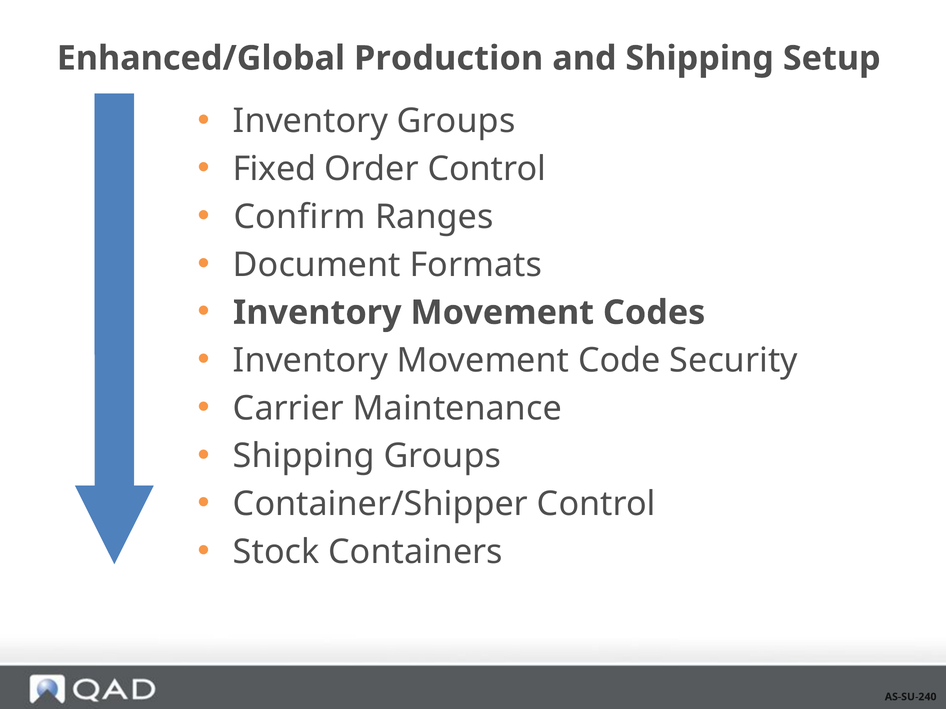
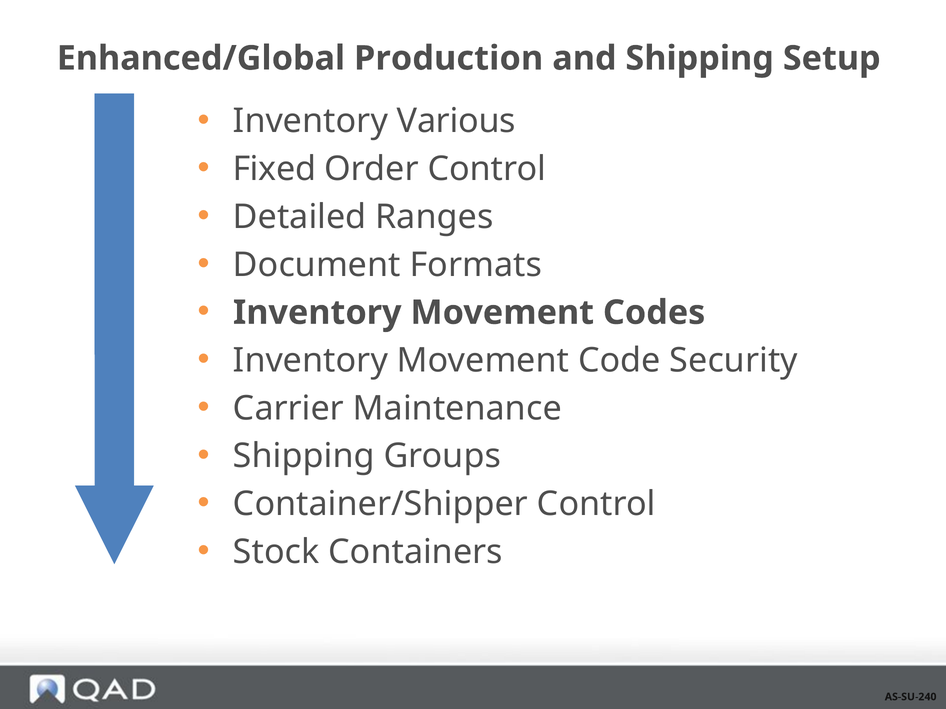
Inventory Groups: Groups -> Various
Confirm: Confirm -> Detailed
